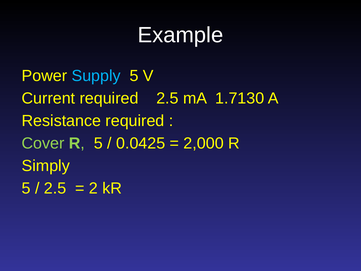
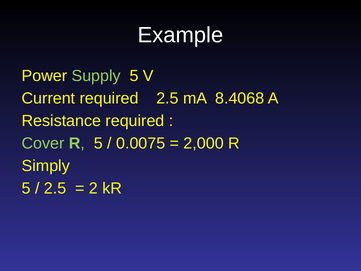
Supply colour: light blue -> light green
1.7130: 1.7130 -> 8.4068
0.0425: 0.0425 -> 0.0075
